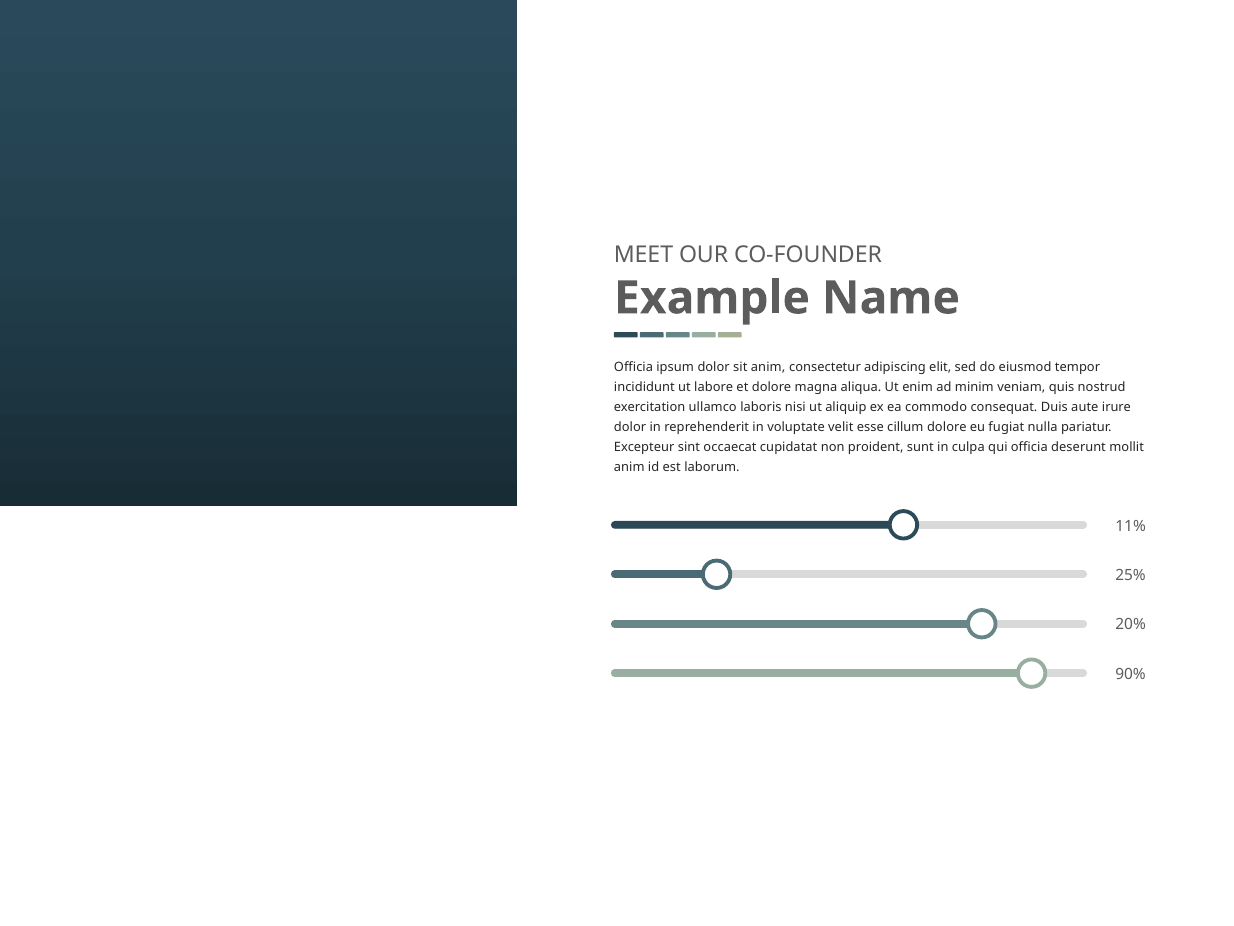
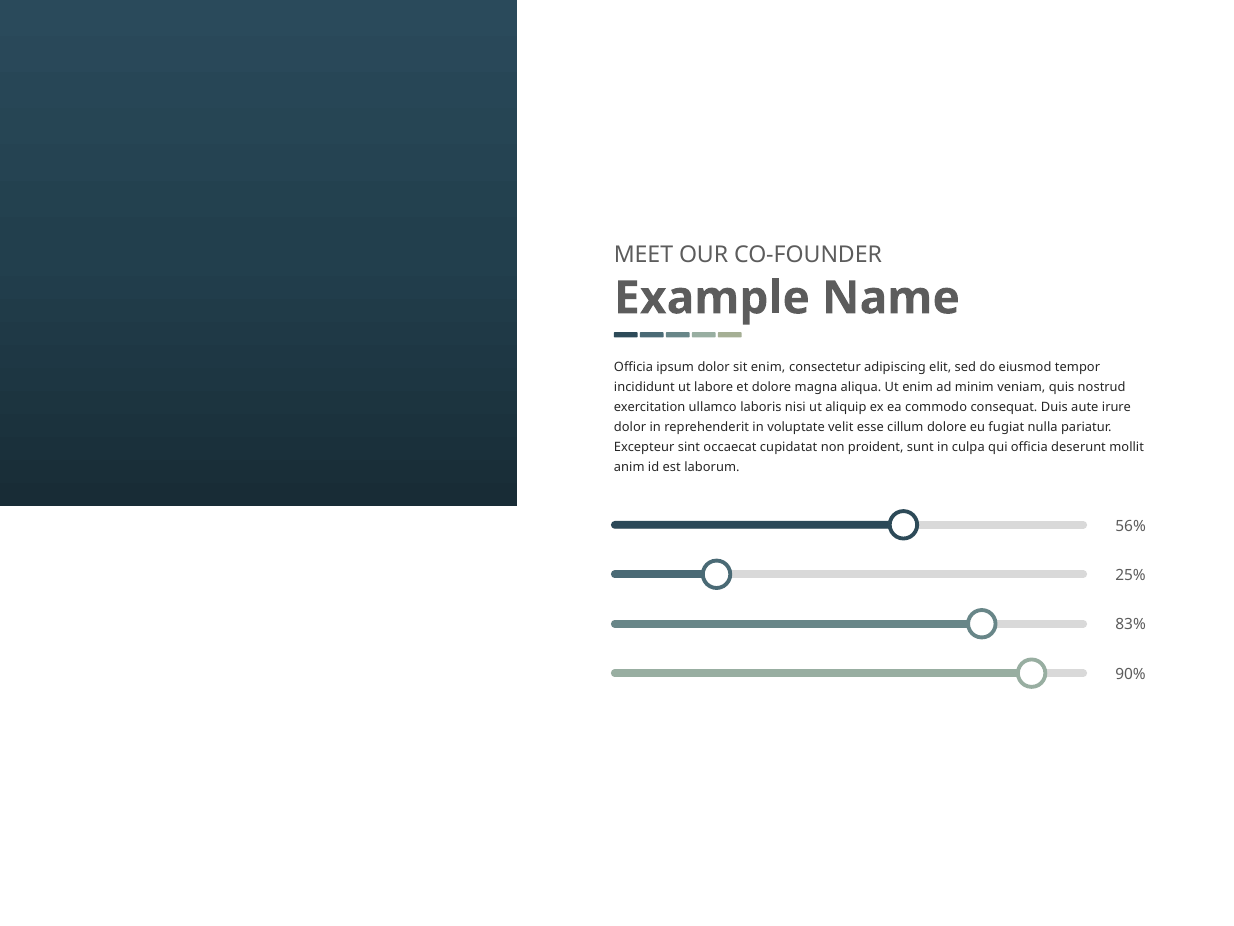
sit anim: anim -> enim
11%: 11% -> 56%
20%: 20% -> 83%
